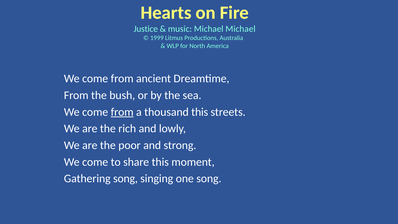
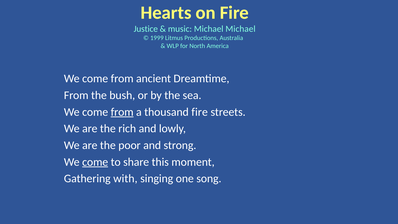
thousand this: this -> fire
come at (95, 162) underline: none -> present
Gathering song: song -> with
